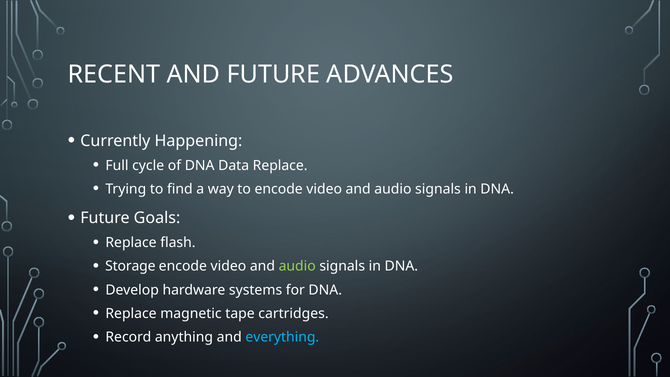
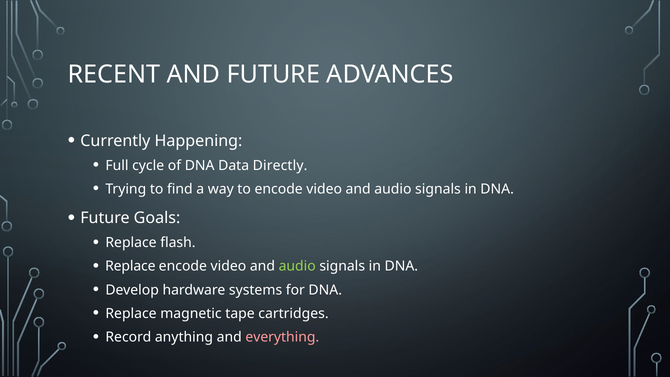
Data Replace: Replace -> Directly
Storage at (130, 266): Storage -> Replace
everything colour: light blue -> pink
